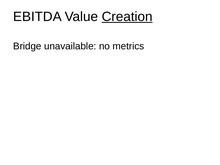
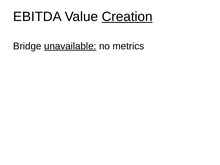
unavailable underline: none -> present
